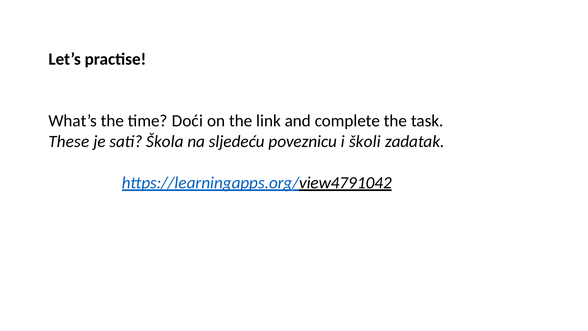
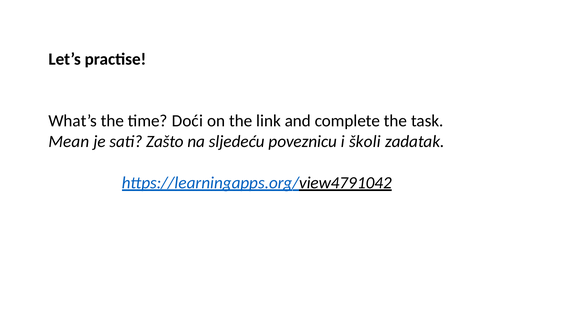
These: These -> Mean
Škola: Škola -> Zašto
